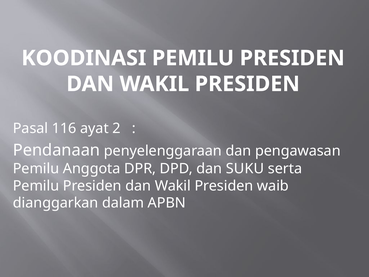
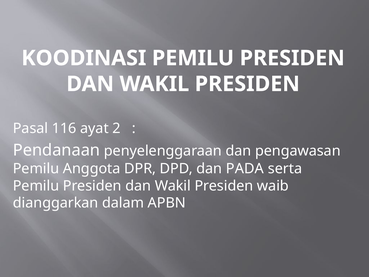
SUKU: SUKU -> PADA
